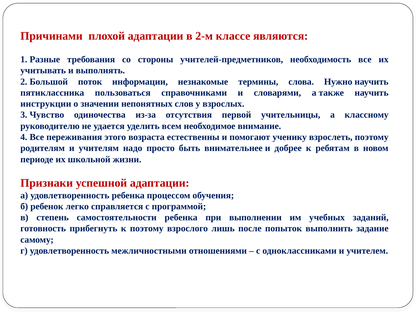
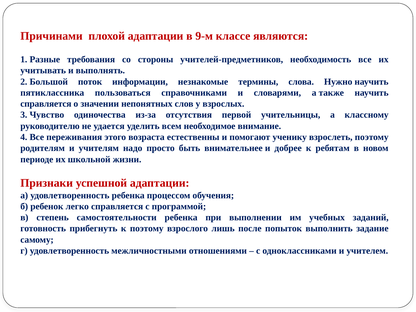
2-м: 2-м -> 9-м
инструкции at (46, 104): инструкции -> справляется
